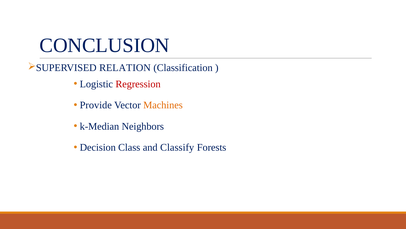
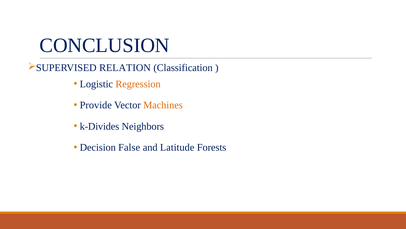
Regression colour: red -> orange
k-Median: k-Median -> k-Divides
Class: Class -> False
Classify: Classify -> Latitude
